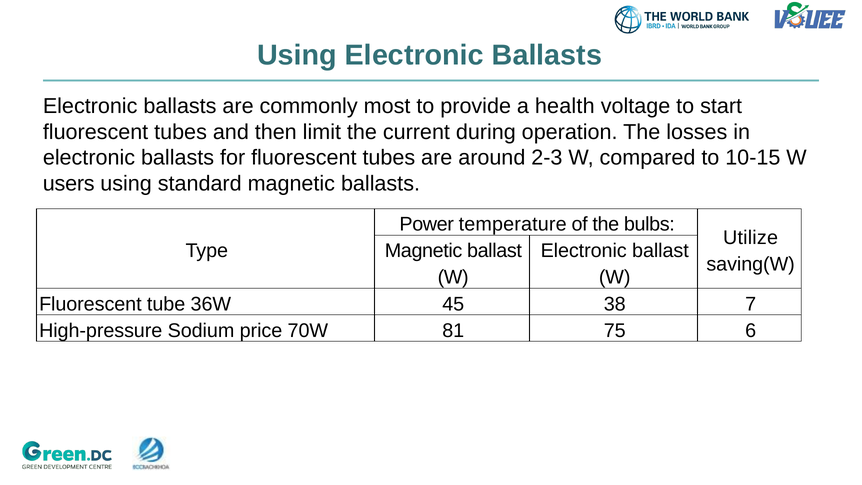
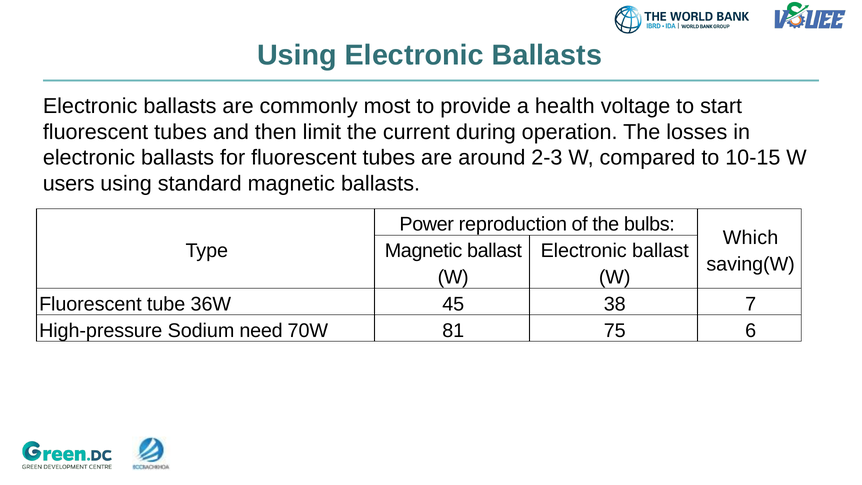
temperature: temperature -> reproduction
Utilize: Utilize -> Which
price: price -> need
